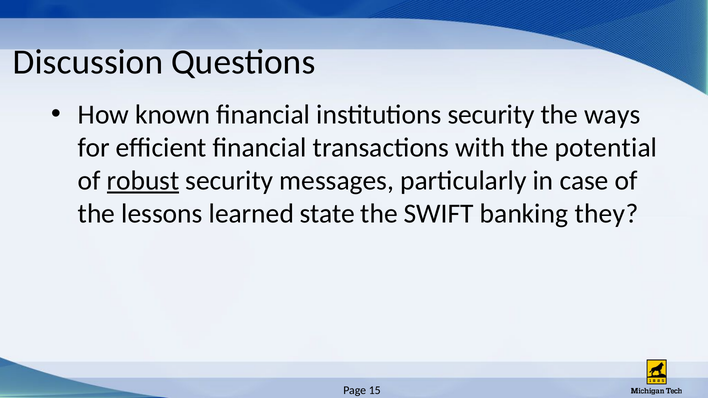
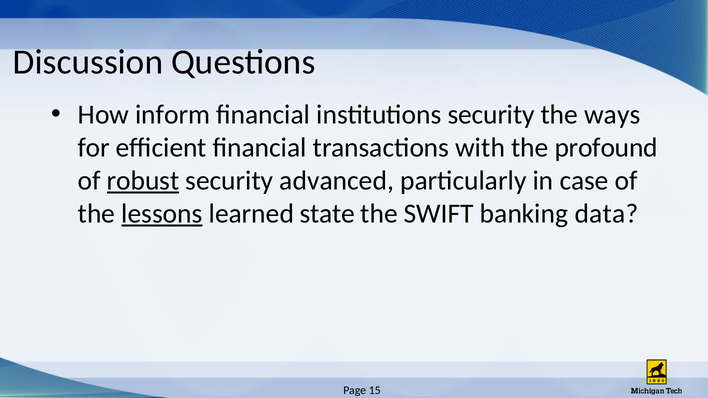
known: known -> inform
potential: potential -> profound
messages: messages -> advanced
lessons underline: none -> present
they: they -> data
